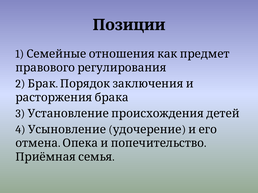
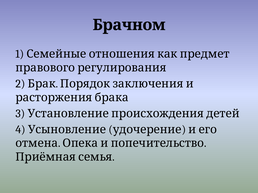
Позиции: Позиции -> Брачном
